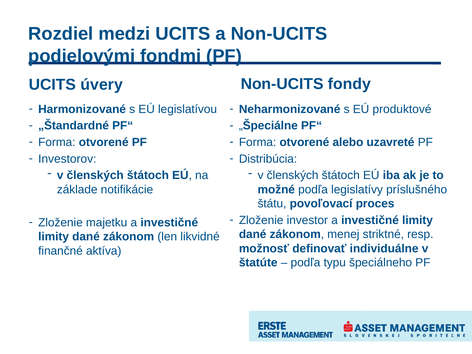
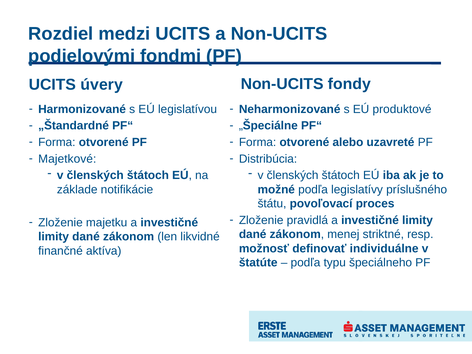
Investorov: Investorov -> Majetkové
investor: investor -> pravidlá
